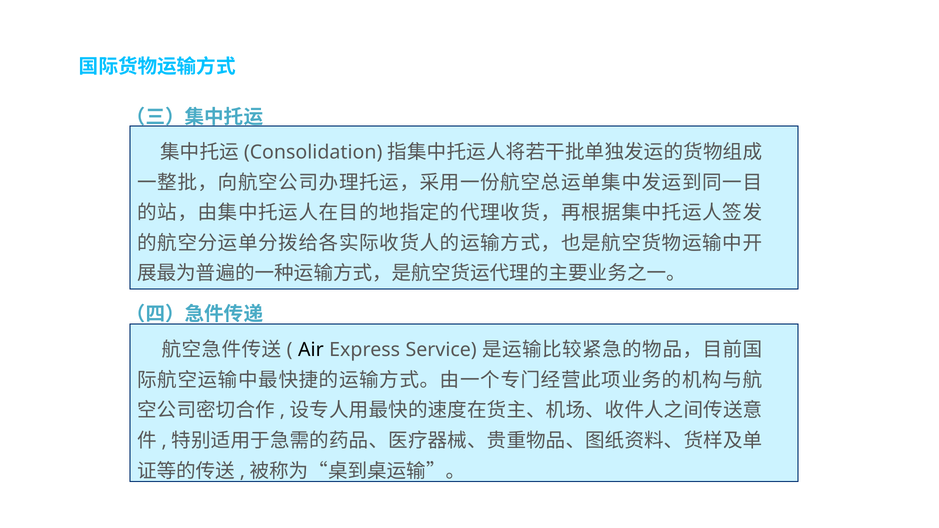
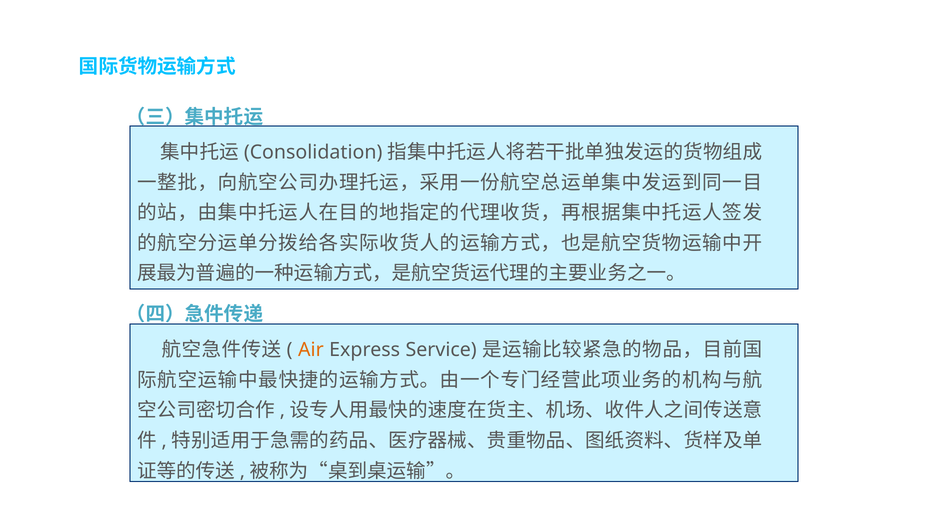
Air colour: black -> orange
